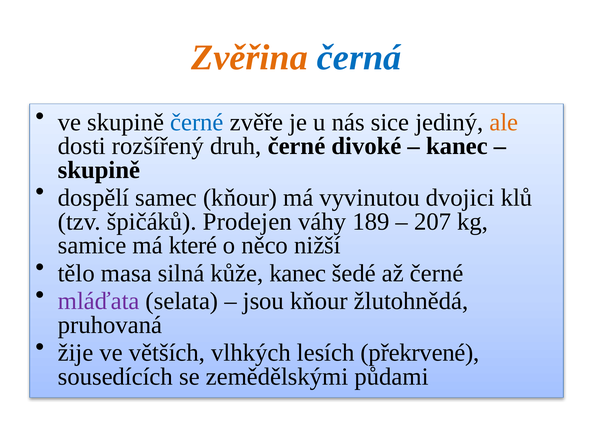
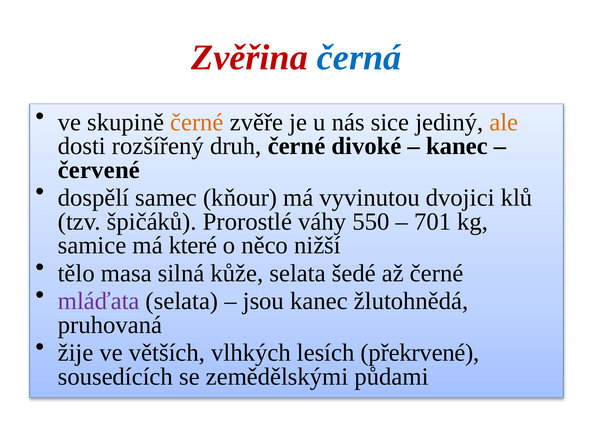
Zvěřina colour: orange -> red
černé at (197, 122) colour: blue -> orange
skupině at (99, 170): skupině -> červené
Prodejen: Prodejen -> Prorostlé
189: 189 -> 550
207: 207 -> 701
kůže kanec: kanec -> selata
jsou kňour: kňour -> kanec
